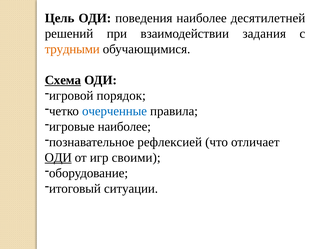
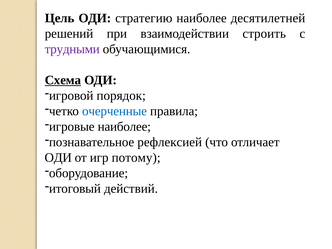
поведения: поведения -> стратегию
задания: задания -> строить
трудными colour: orange -> purple
ОДИ at (58, 158) underline: present -> none
своими: своими -> потому
ситуации: ситуации -> действий
